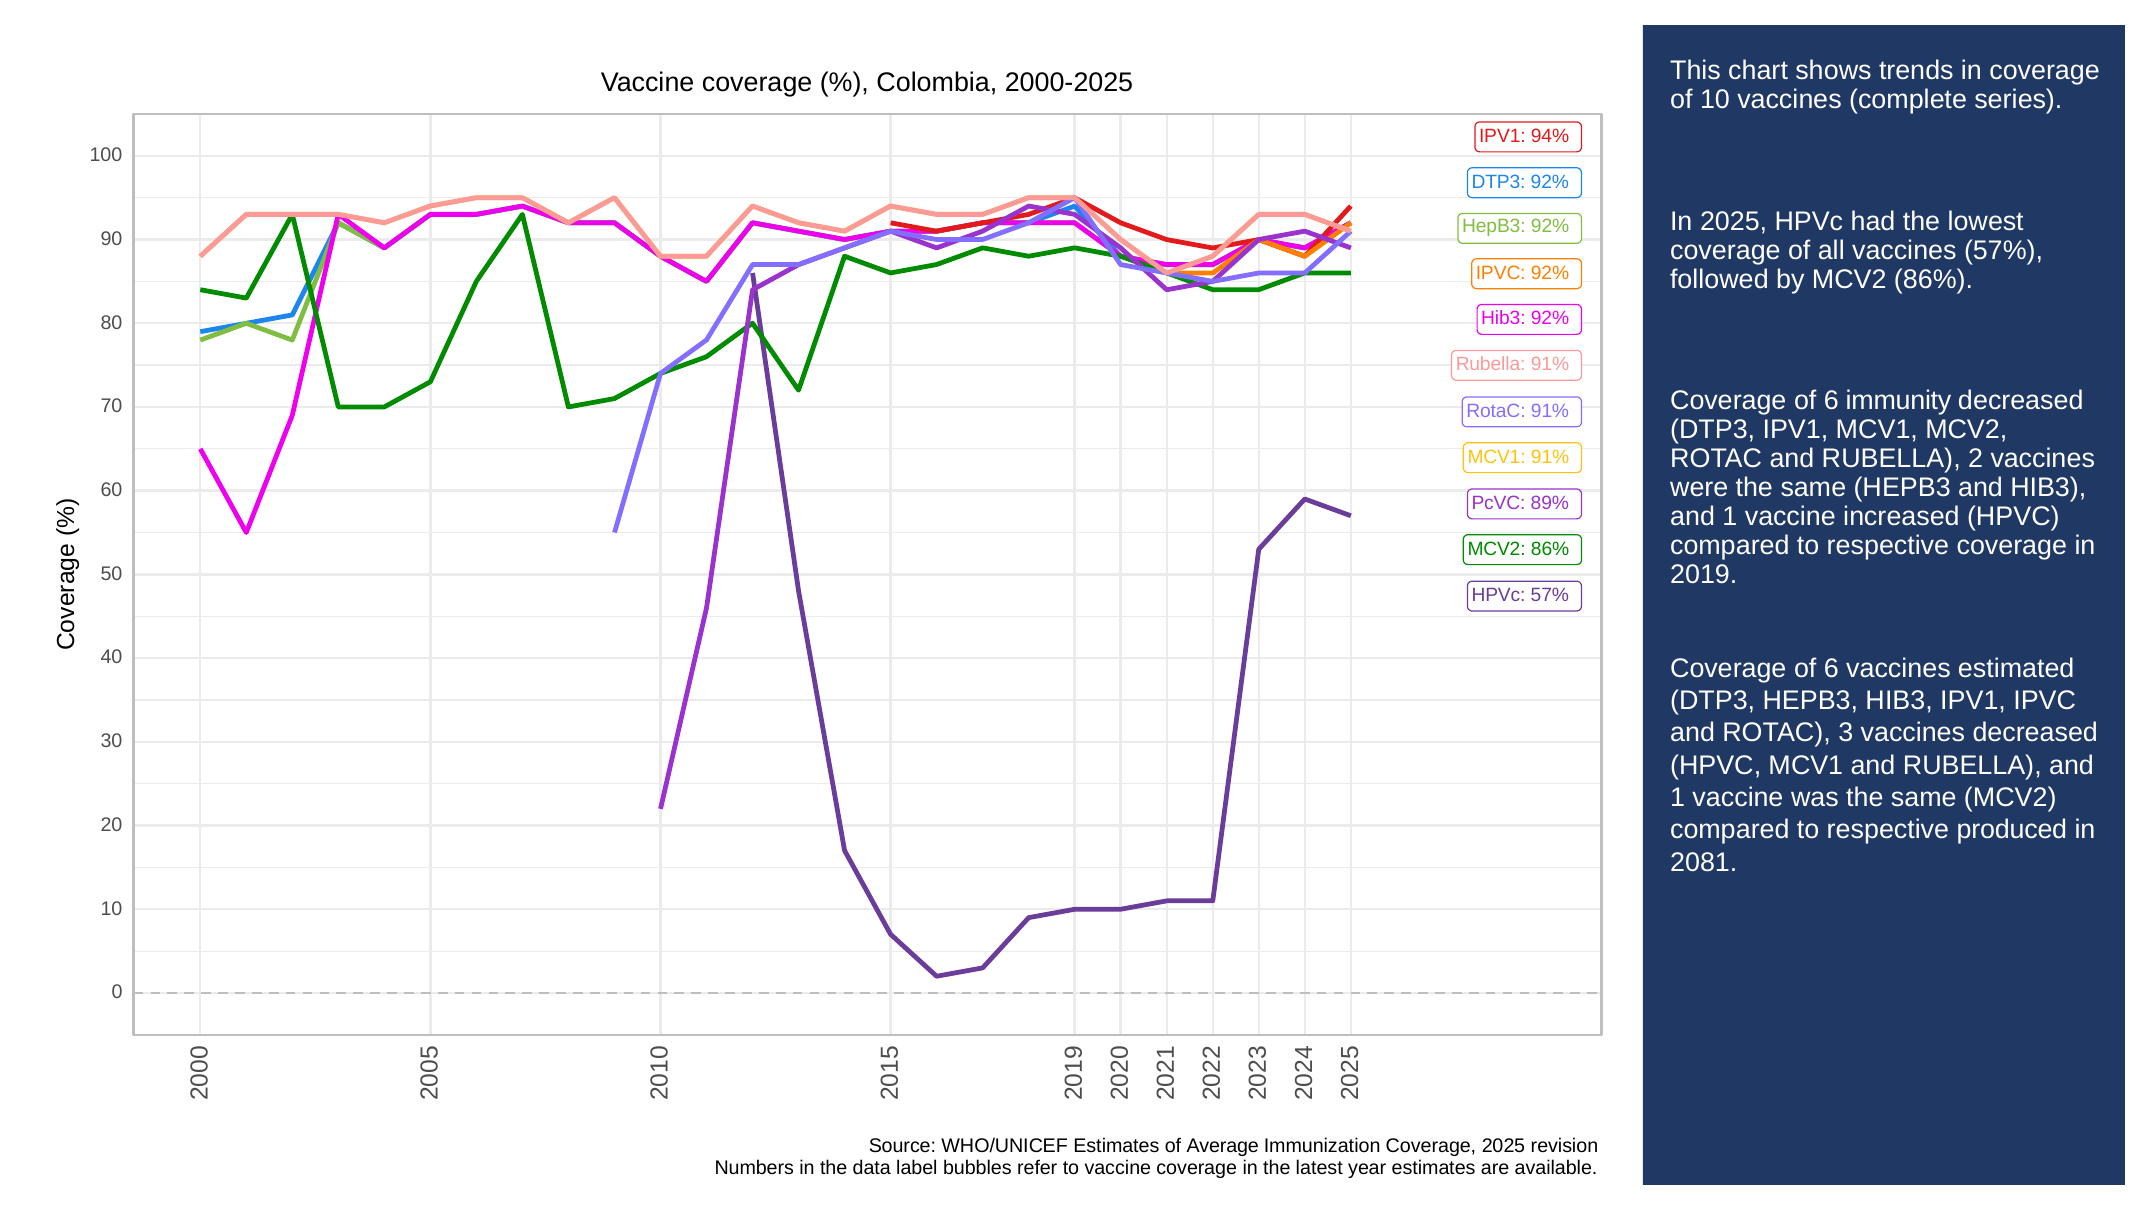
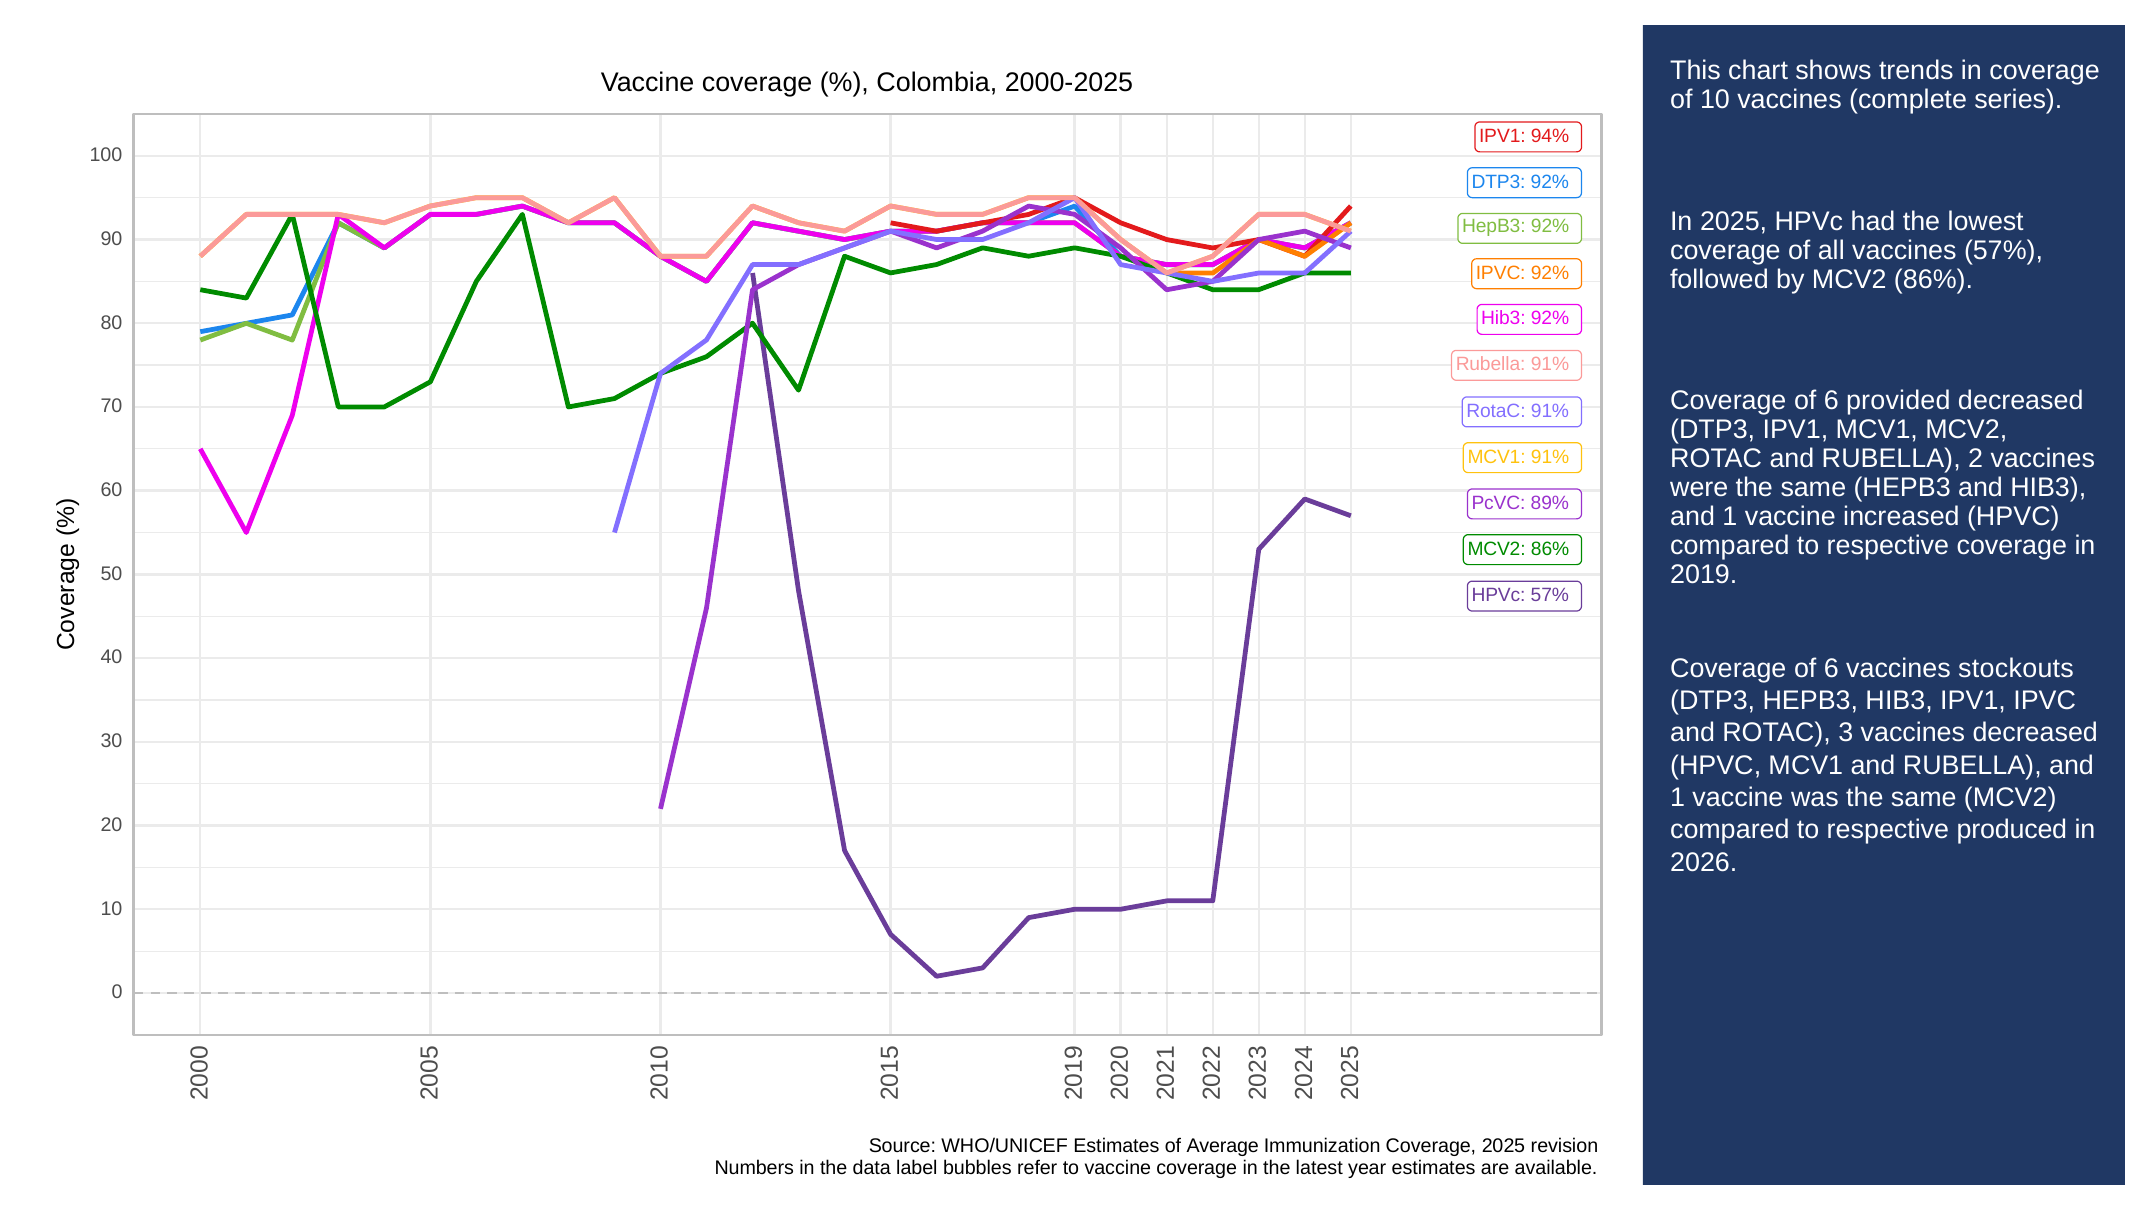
immunity: immunity -> provided
estimated: estimated -> stockouts
2081: 2081 -> 2026
